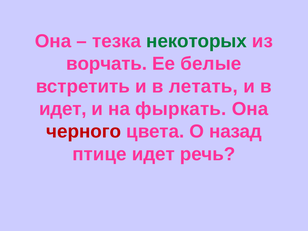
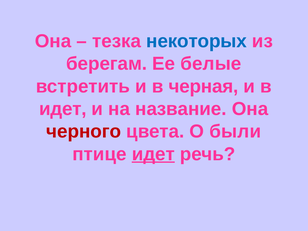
некоторых colour: green -> blue
ворчать: ворчать -> берегам
летать: летать -> черная
фыркать: фыркать -> название
назад: назад -> были
идет at (153, 154) underline: none -> present
